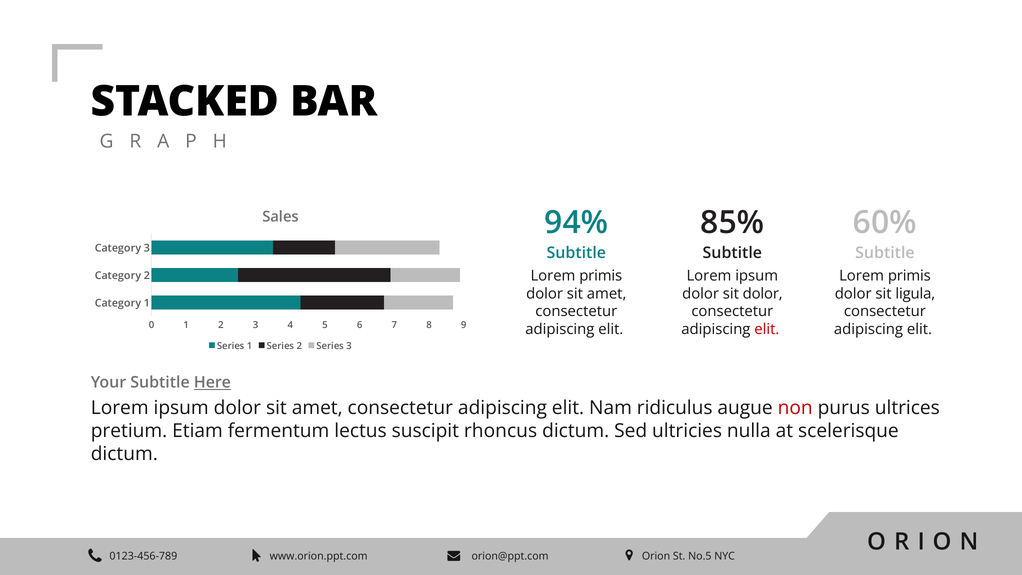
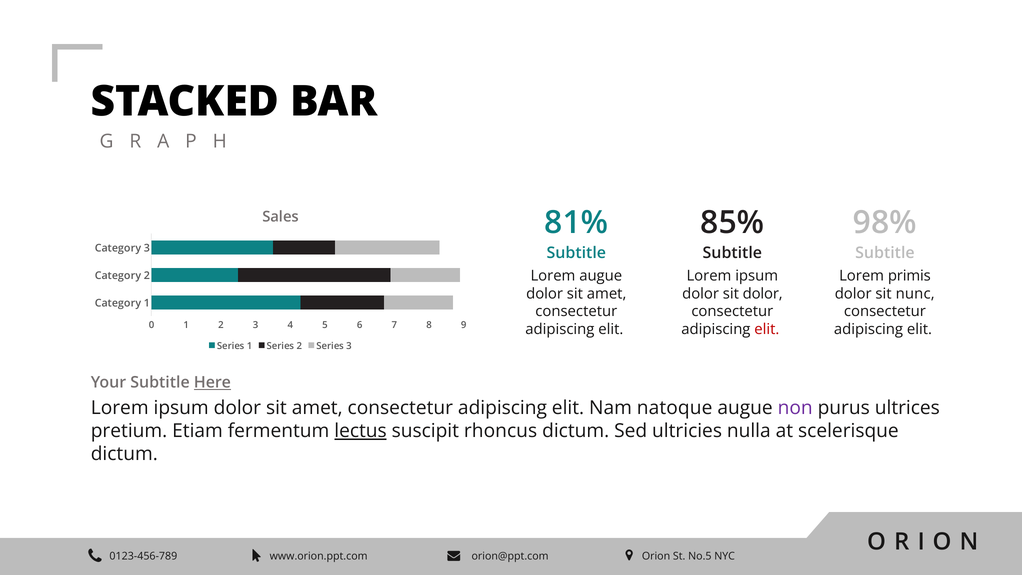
94%: 94% -> 81%
60%: 60% -> 98%
primis at (601, 276): primis -> augue
ligula: ligula -> nunc
ridiculus: ridiculus -> natoque
non colour: red -> purple
lectus underline: none -> present
